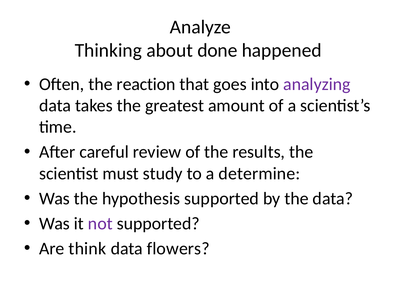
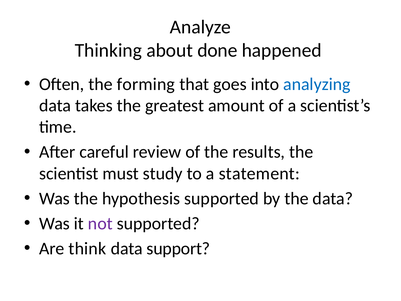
reaction: reaction -> forming
analyzing colour: purple -> blue
determine: determine -> statement
flowers: flowers -> support
